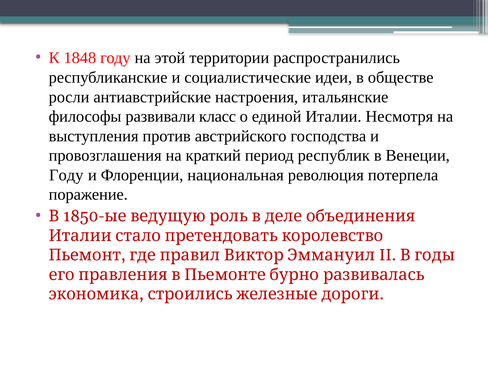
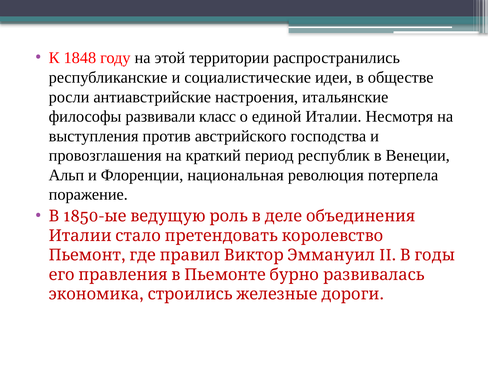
Году at (66, 175): Году -> Альп
